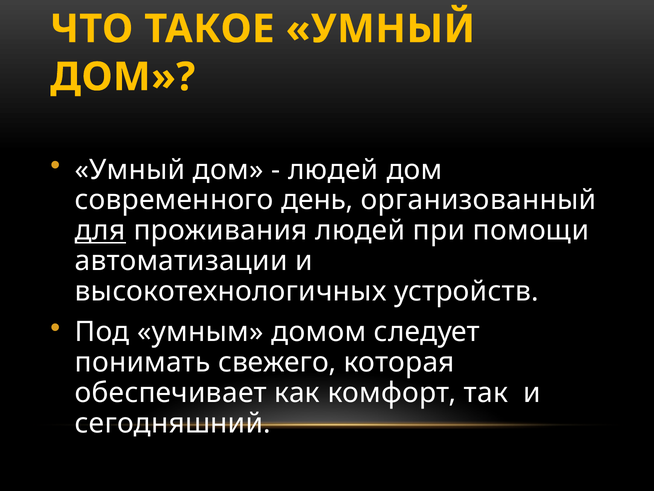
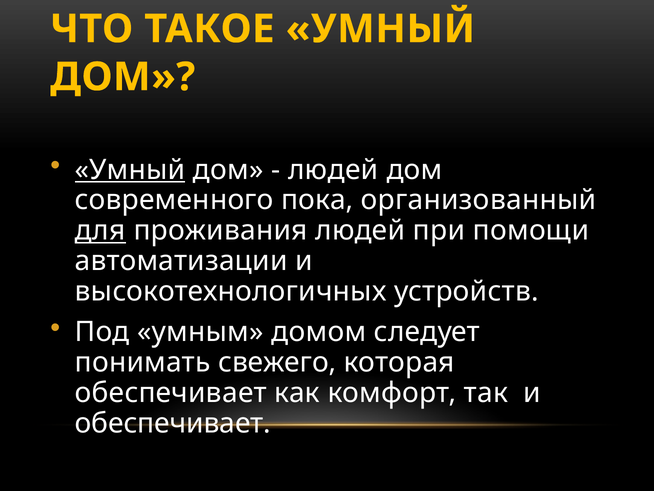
Умный at (130, 170) underline: none -> present
день: день -> пока
сегодняшний at (173, 423): сегодняшний -> обеспечивает
